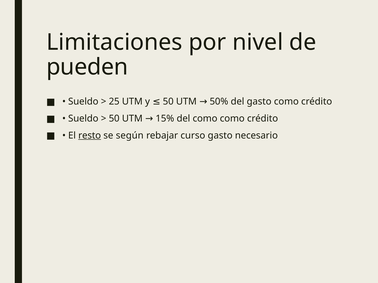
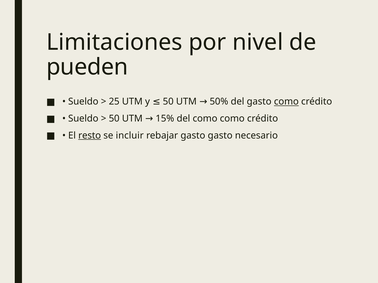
como at (286, 102) underline: none -> present
según: según -> incluir
rebajar curso: curso -> gasto
